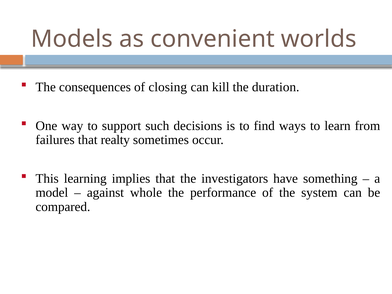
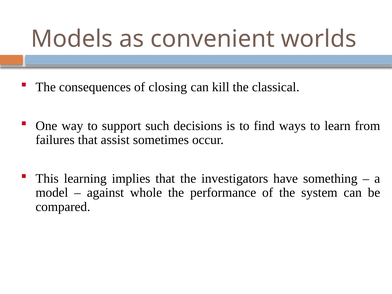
duration: duration -> classical
realty: realty -> assist
